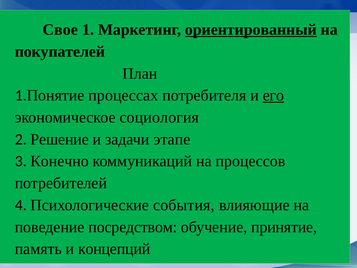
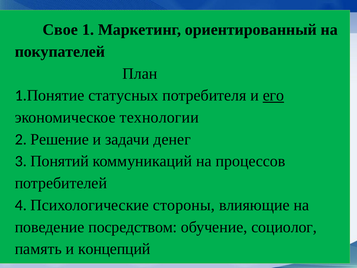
ориентированный underline: present -> none
процессах: процессах -> статусных
социология: социология -> технологии
этапе: этапе -> денег
Конечно: Конечно -> Понятий
события: события -> стороны
принятие: принятие -> социолог
